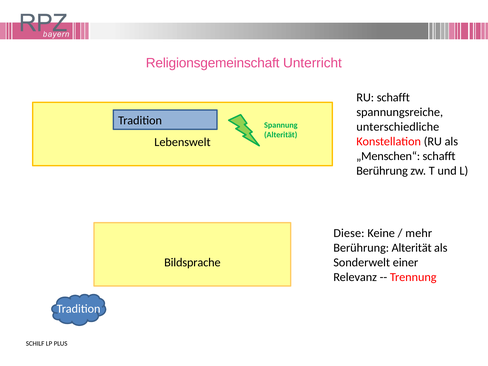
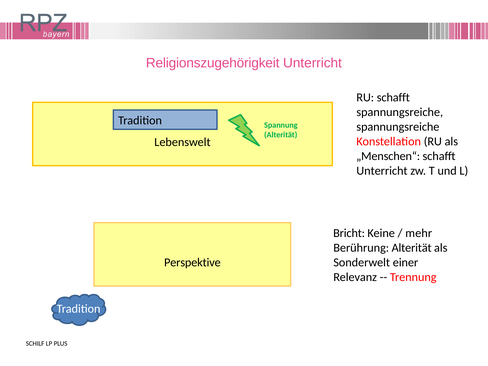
Religionsgemeinschaft: Religionsgemeinschaft -> Religionszugehörigkeit
unterschiedliche at (398, 127): unterschiedliche -> spannungsreiche
Berührung at (382, 171): Berührung -> Unterricht
Diese: Diese -> Bricht
Bildsprache: Bildsprache -> Perspektive
